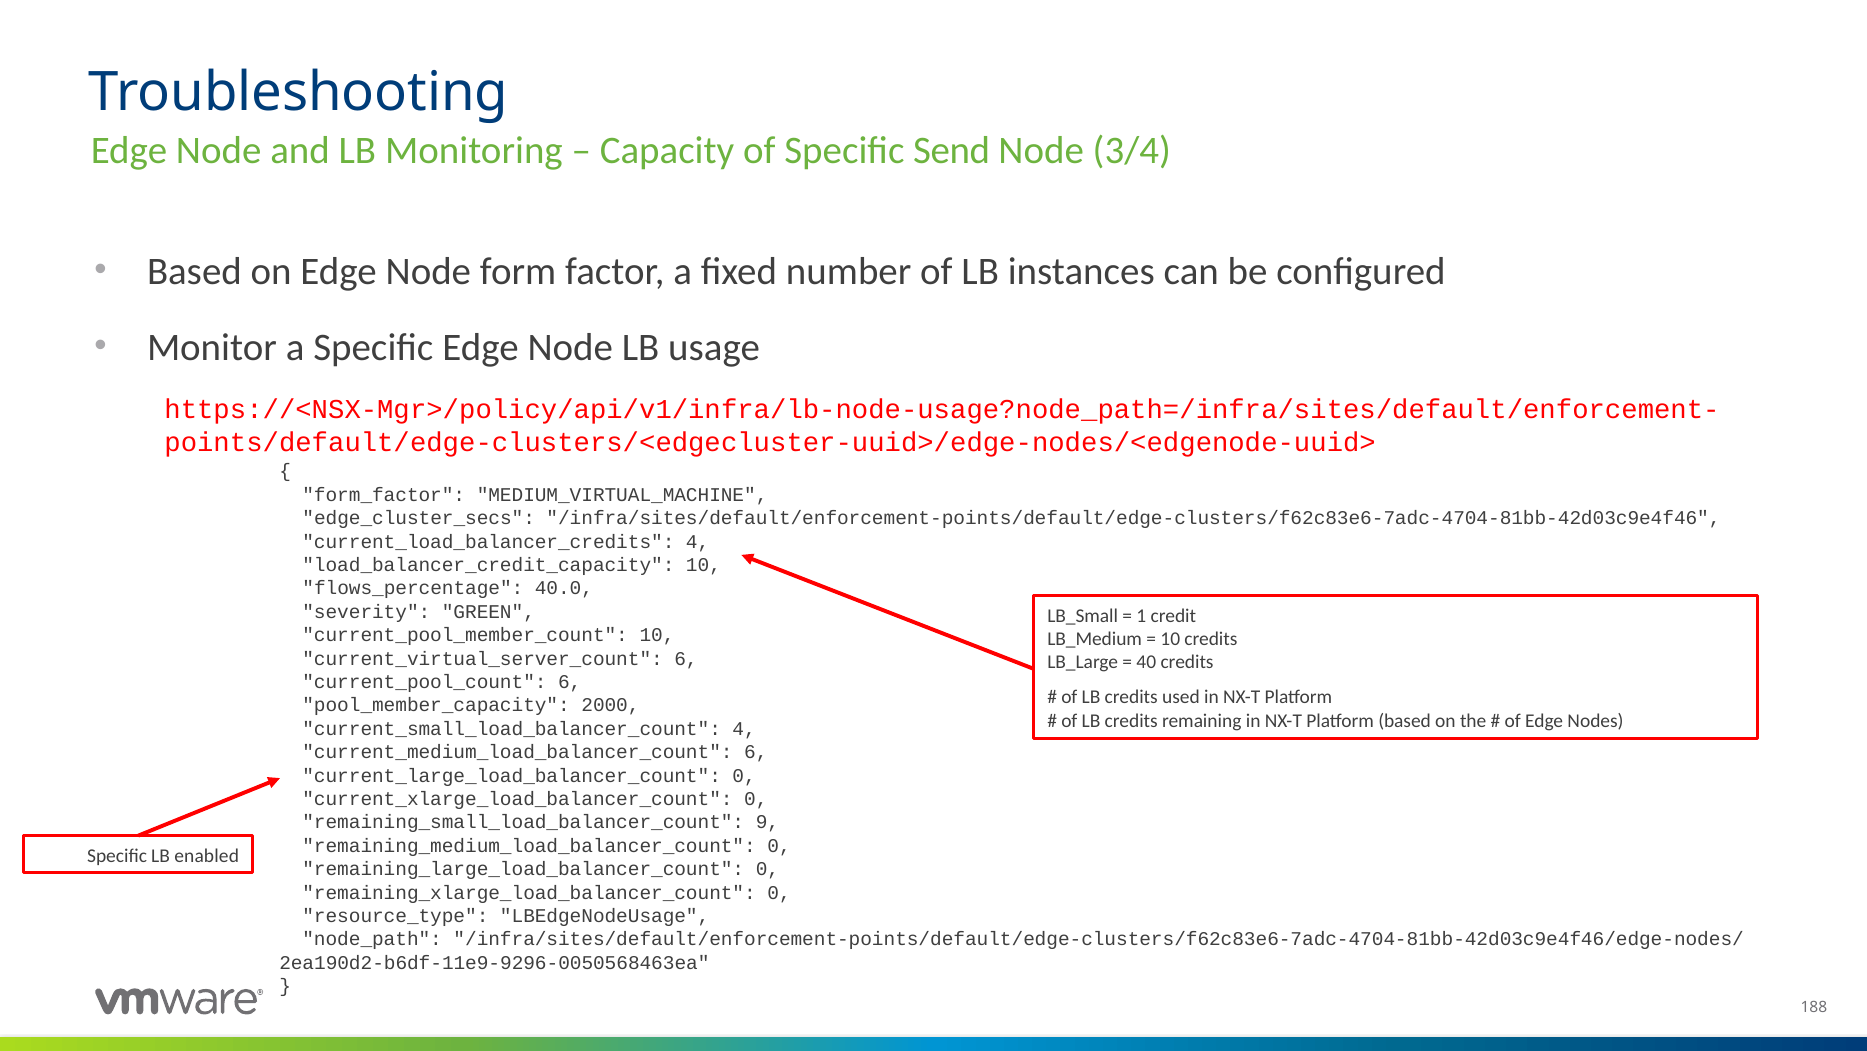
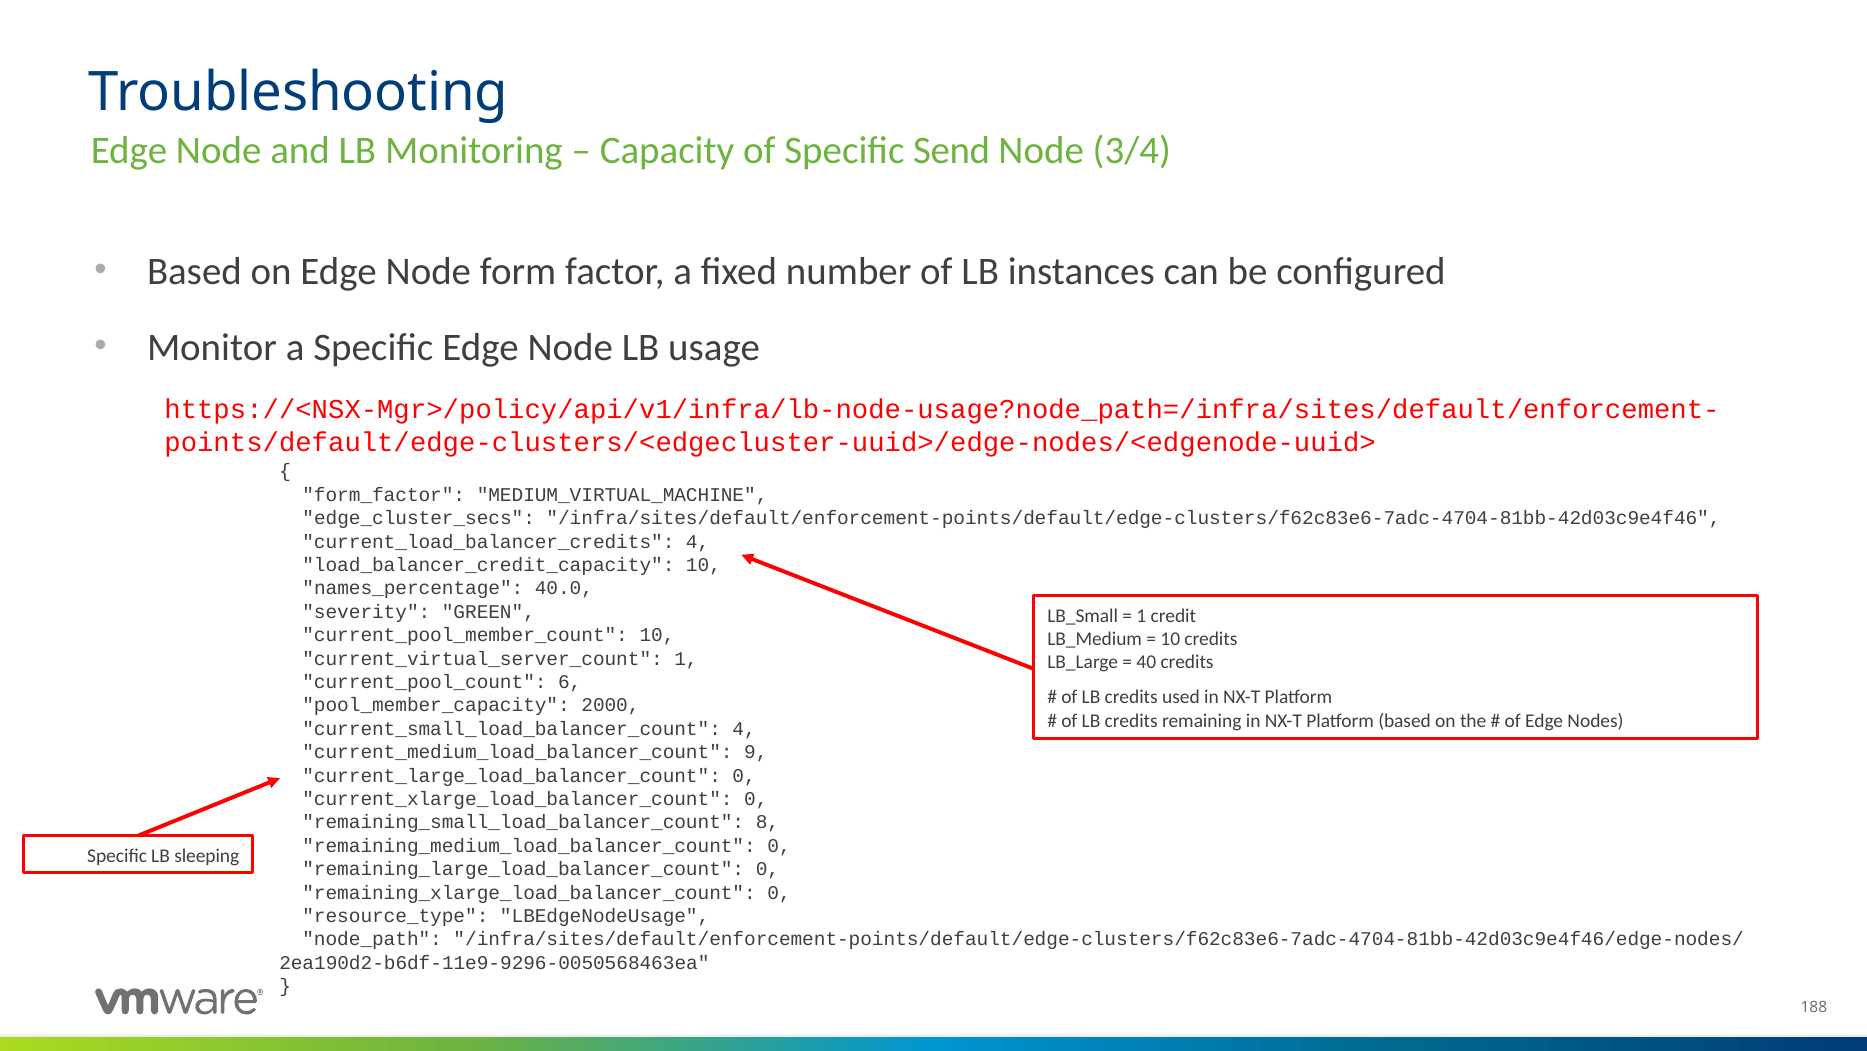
flows_percentage: flows_percentage -> names_percentage
current_virtual_server_count 6: 6 -> 1
current_medium_load_balancer_count 6: 6 -> 9
9: 9 -> 8
enabled: enabled -> sleeping
